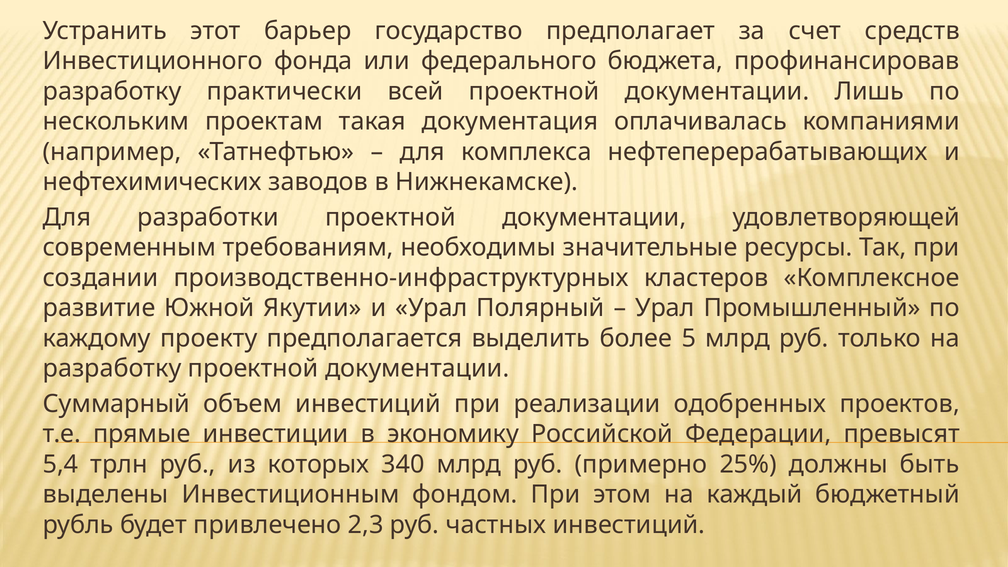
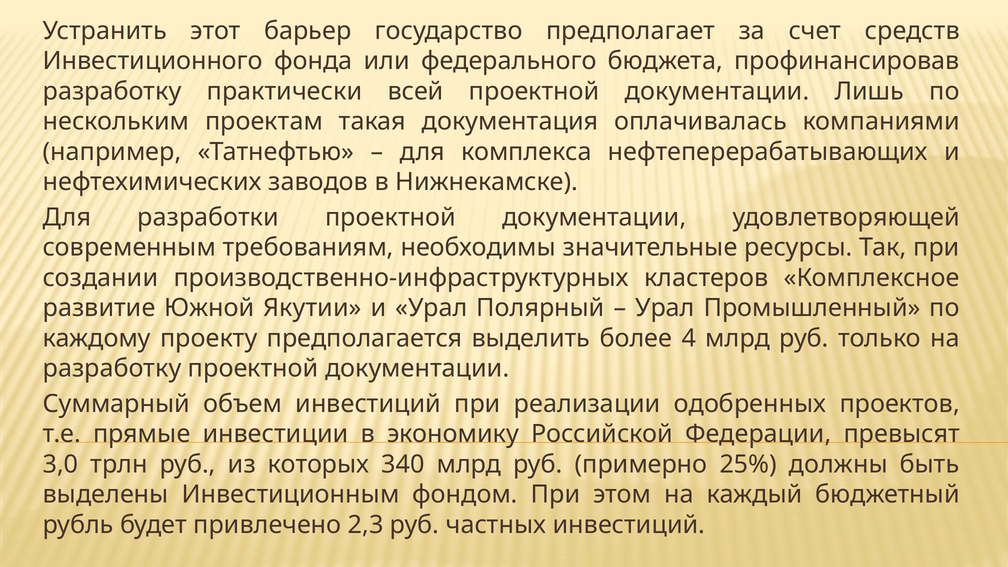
5: 5 -> 4
5,4: 5,4 -> 3,0
